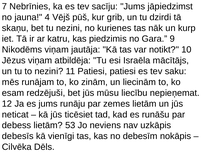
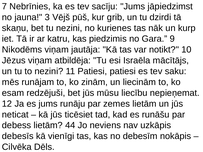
4: 4 -> 3
53: 53 -> 44
